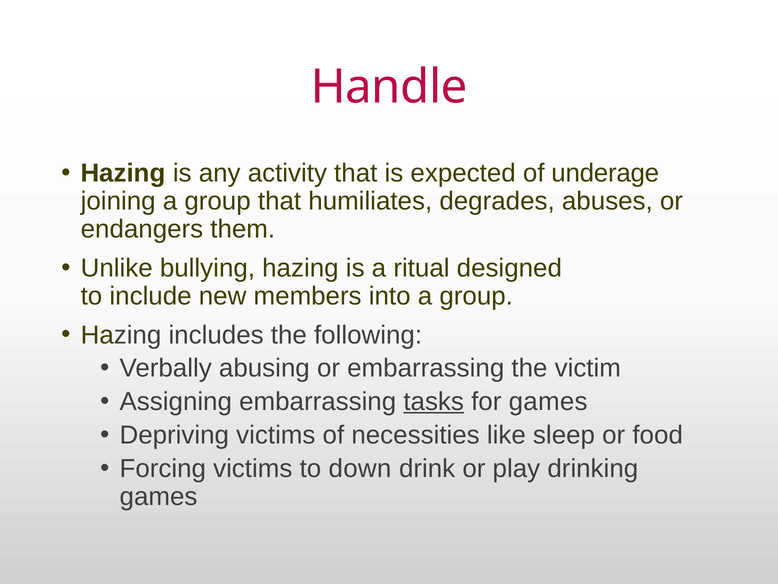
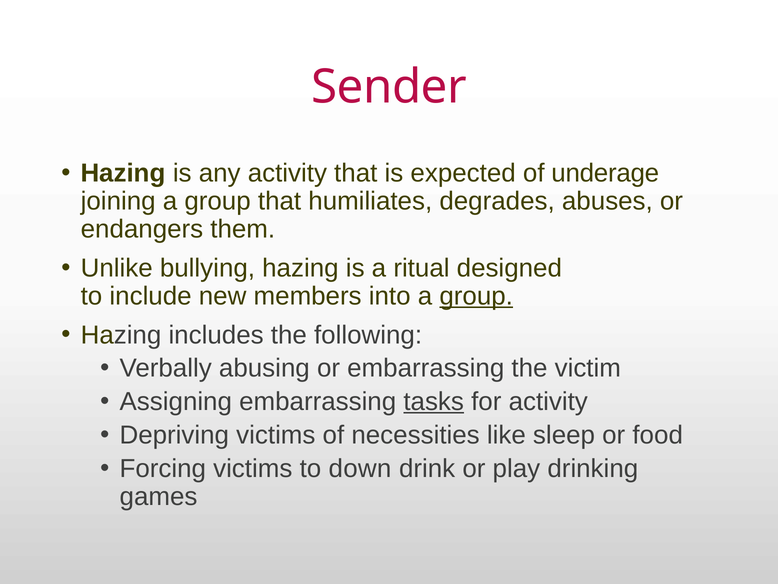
Handle: Handle -> Sender
group at (476, 296) underline: none -> present
for games: games -> activity
